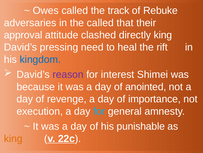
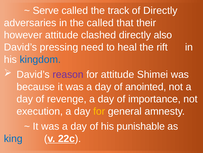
Owes: Owes -> Serve
of Rebuke: Rebuke -> Directly
approval: approval -> however
directly king: king -> also
for interest: interest -> attitude
for at (99, 111) colour: light blue -> yellow
king at (13, 138) colour: orange -> blue
